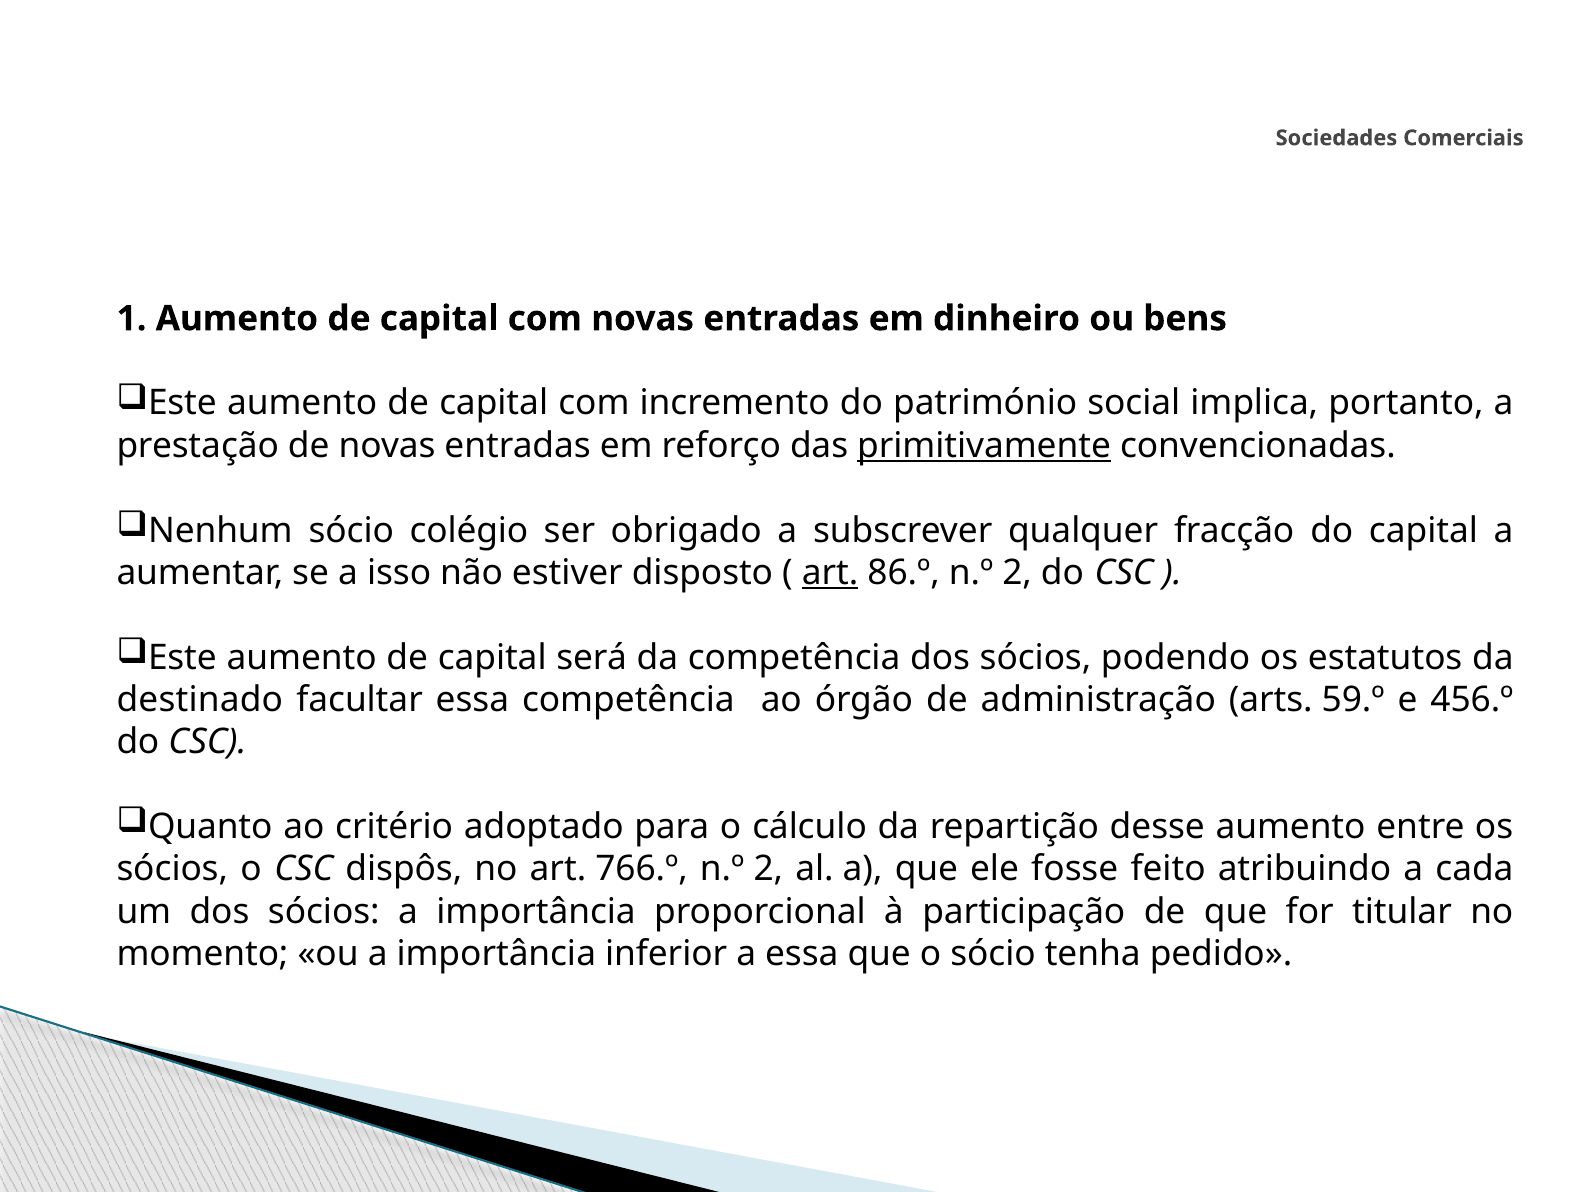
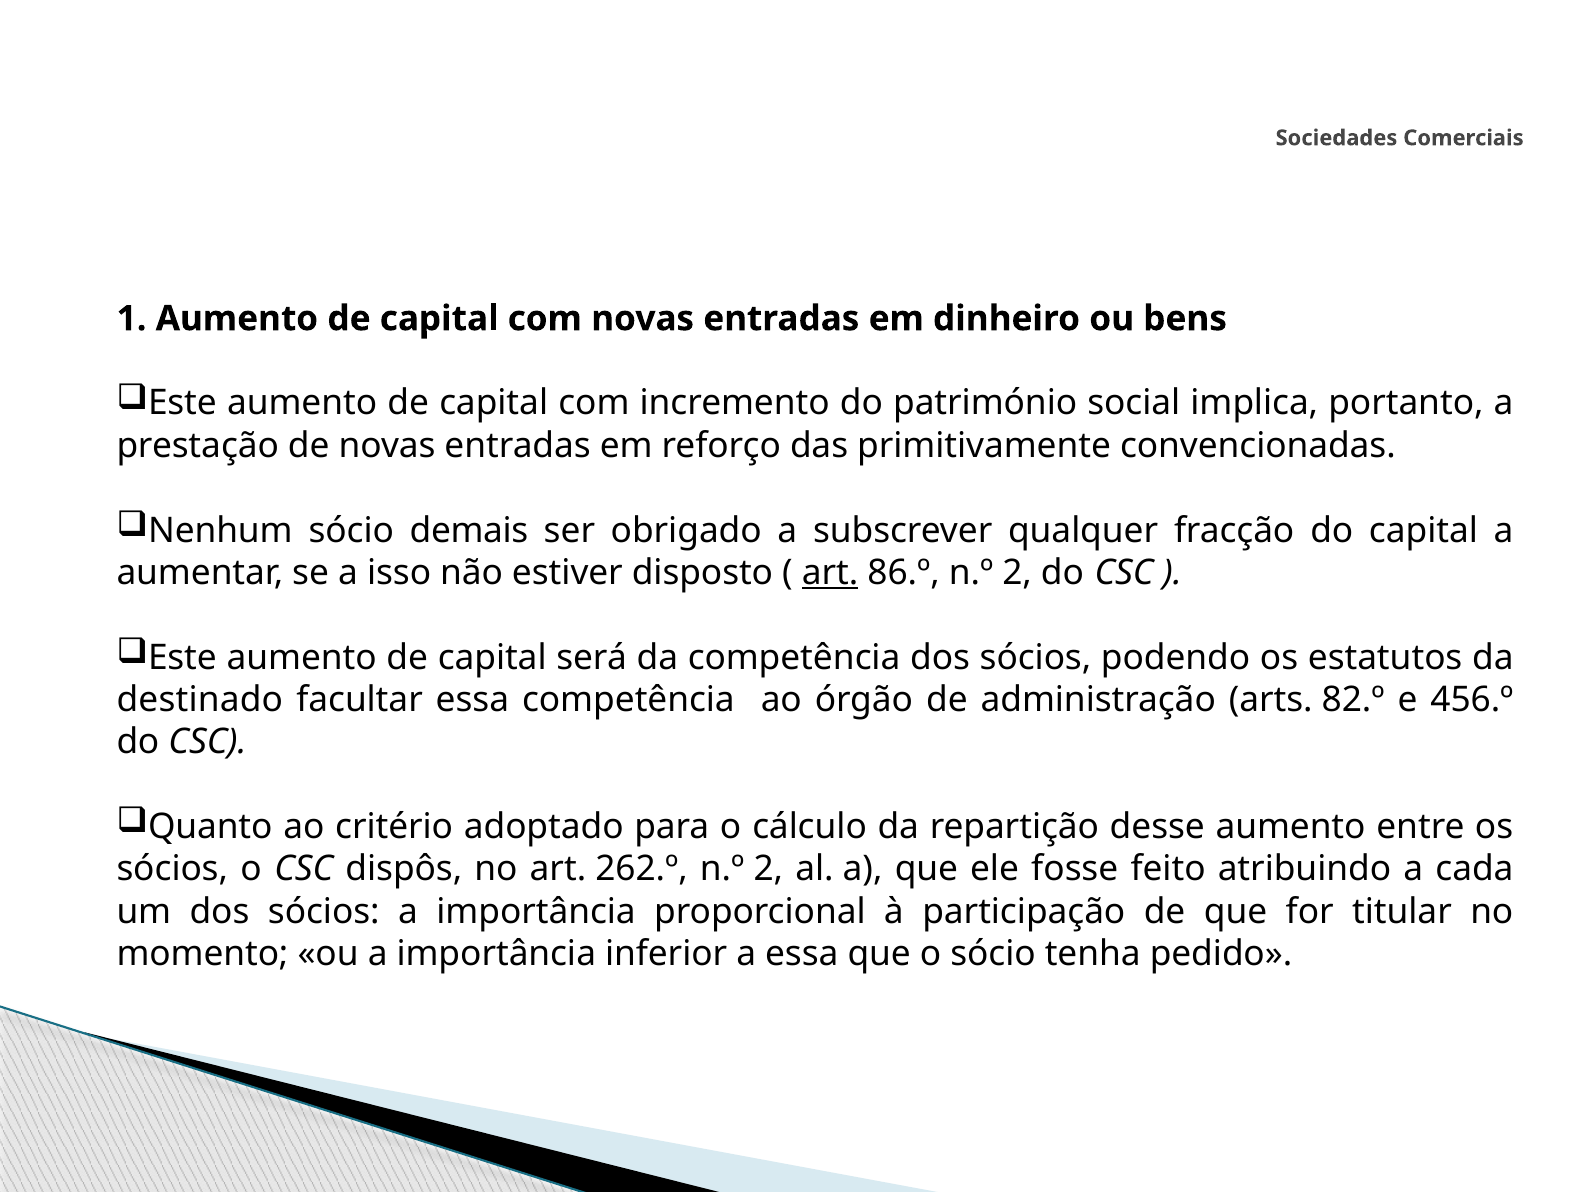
primitivamente underline: present -> none
colégio: colégio -> demais
59.º: 59.º -> 82.º
766.º: 766.º -> 262.º
